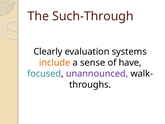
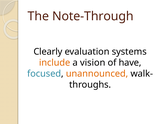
Such-Through: Such-Through -> Note-Through
sense: sense -> vision
unannounced colour: purple -> orange
